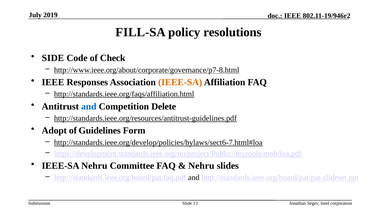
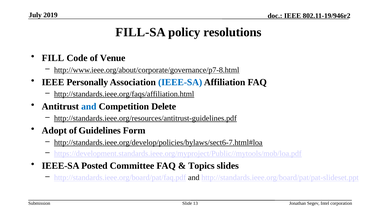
SIDE: SIDE -> FILL
Check: Check -> Venue
Responses: Responses -> Personally
IEEE-SA at (180, 82) colour: orange -> blue
IEEE-SA Nehru: Nehru -> Posted
Nehru at (201, 166): Nehru -> Topics
